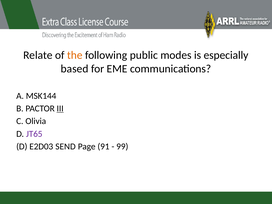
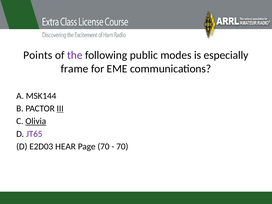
Relate: Relate -> Points
the colour: orange -> purple
based: based -> frame
Olivia underline: none -> present
SEND: SEND -> HEAR
Page 91: 91 -> 70
99 at (122, 147): 99 -> 70
